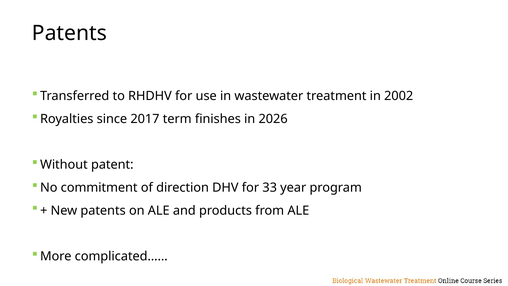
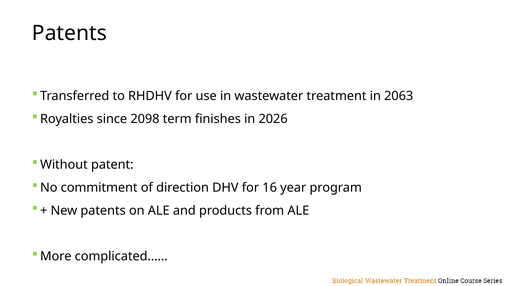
2002: 2002 -> 2063
2017: 2017 -> 2098
33: 33 -> 16
